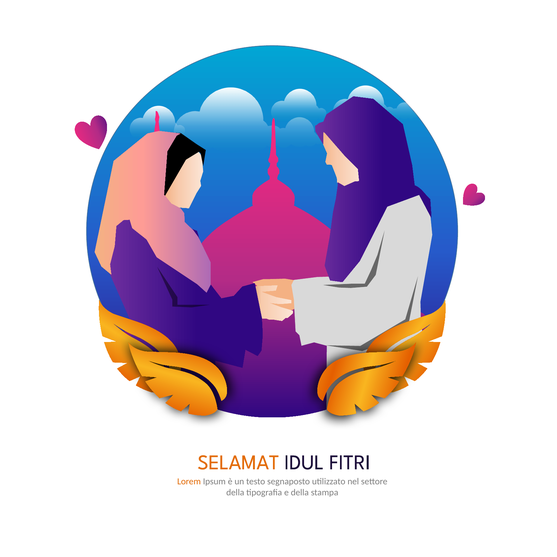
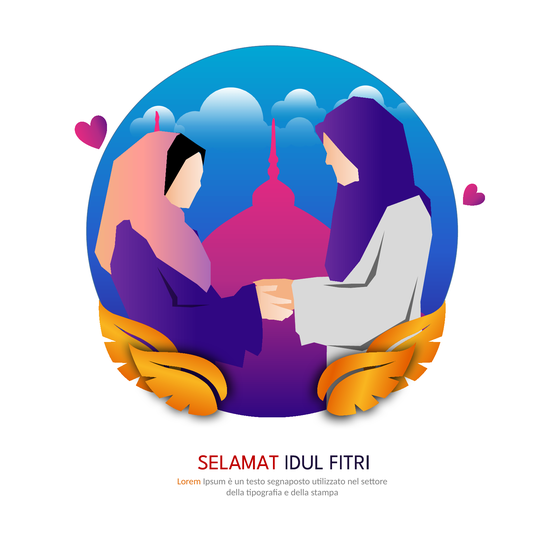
SELAMAT colour: orange -> red
